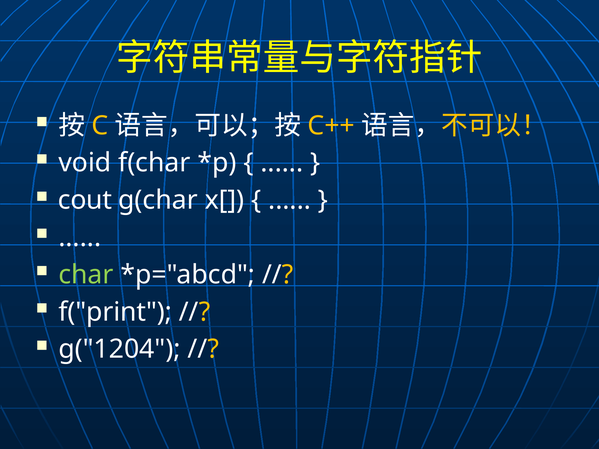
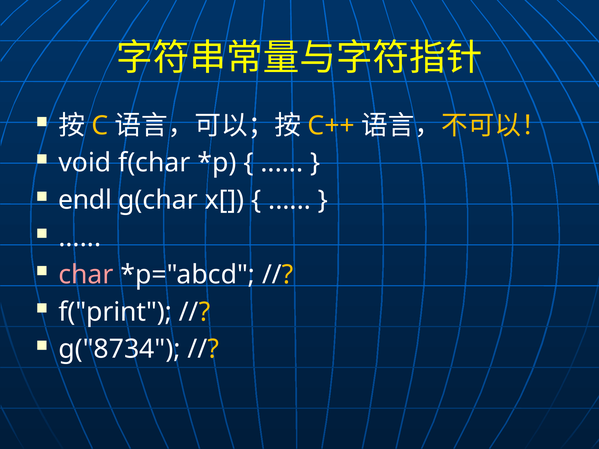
cout: cout -> endl
char colour: light green -> pink
g("1204: g("1204 -> g("8734
